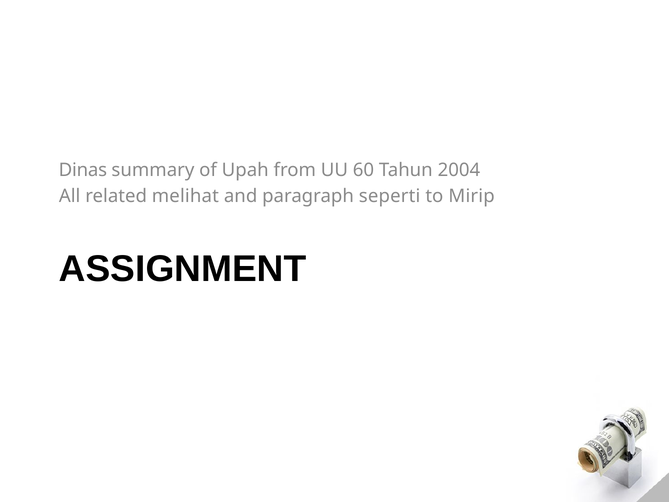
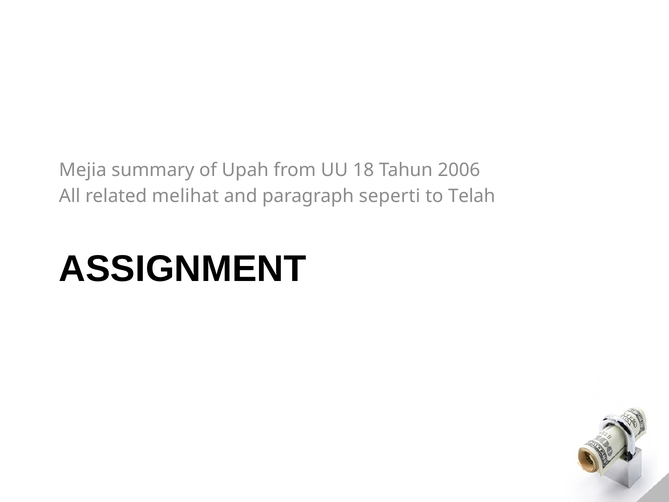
Dinas: Dinas -> Mejia
60: 60 -> 18
2004: 2004 -> 2006
Mirip: Mirip -> Telah
